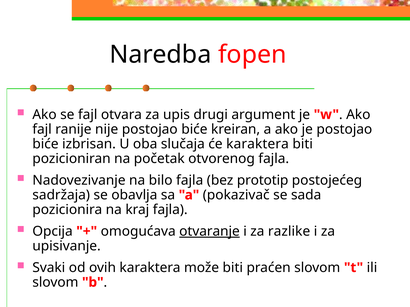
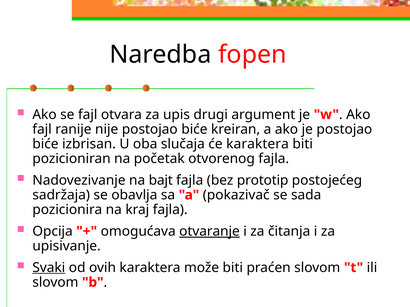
bilo: bilo -> bajt
razlike: razlike -> čitanja
Svaki underline: none -> present
